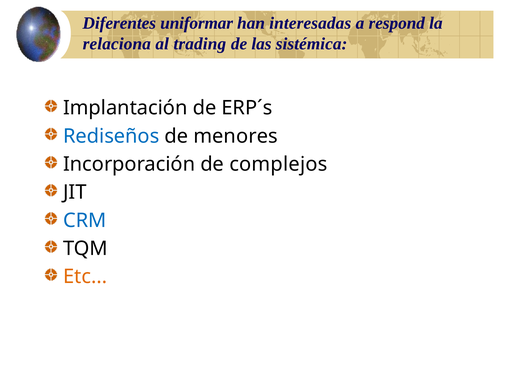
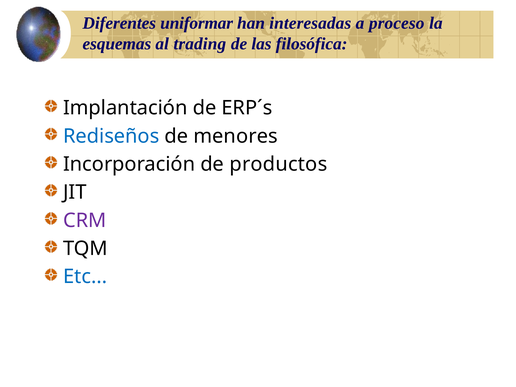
respond: respond -> proceso
relaciona: relaciona -> esquemas
sistémica: sistémica -> filosófica
complejos: complejos -> productos
CRM colour: blue -> purple
Etc colour: orange -> blue
